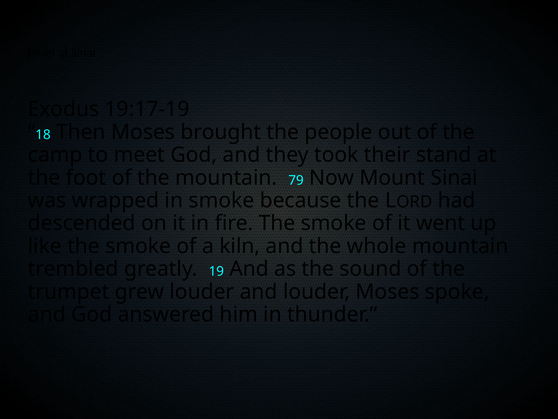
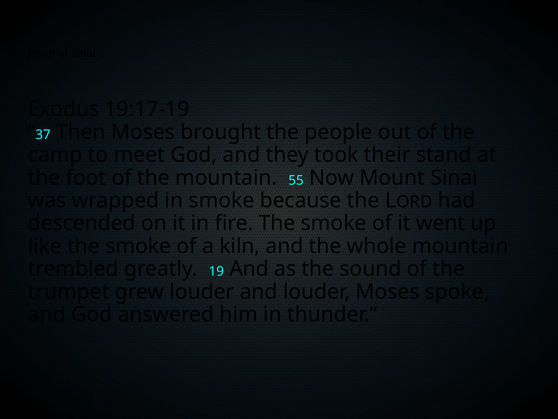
18: 18 -> 37
79: 79 -> 55
